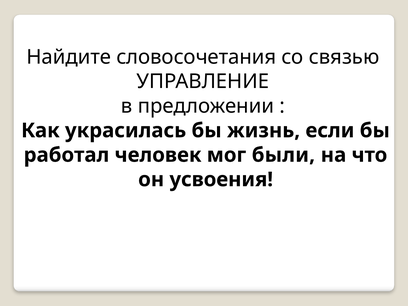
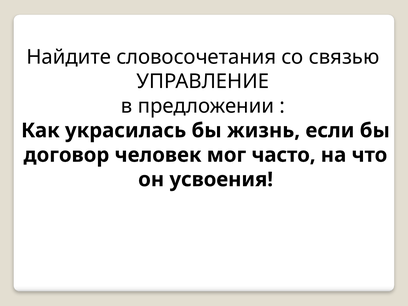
работал: работал -> договор
были: были -> часто
